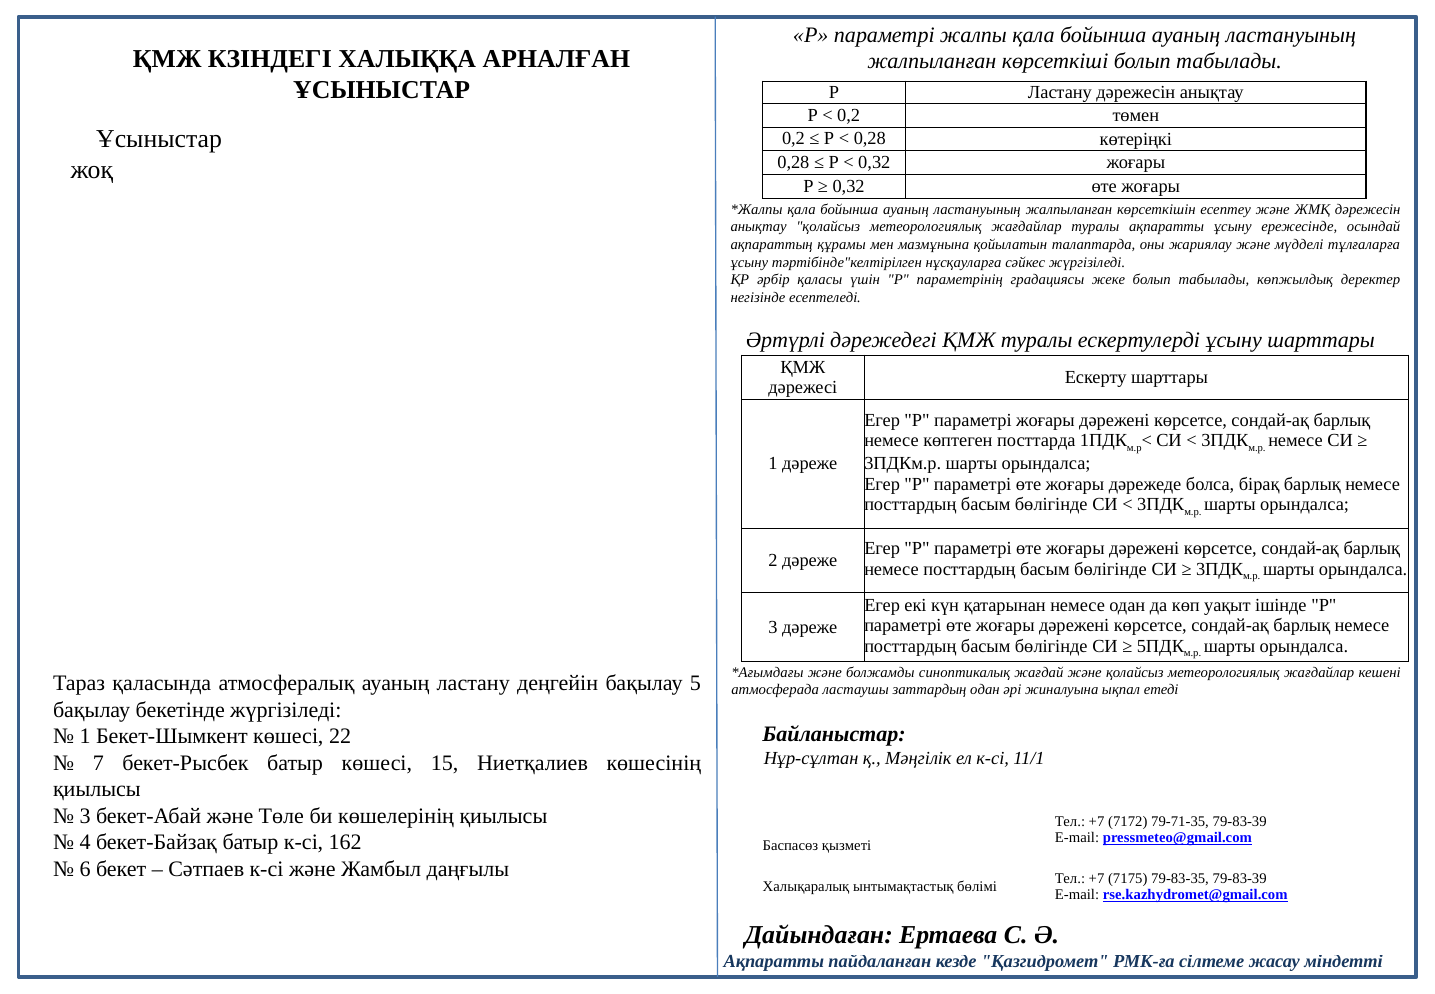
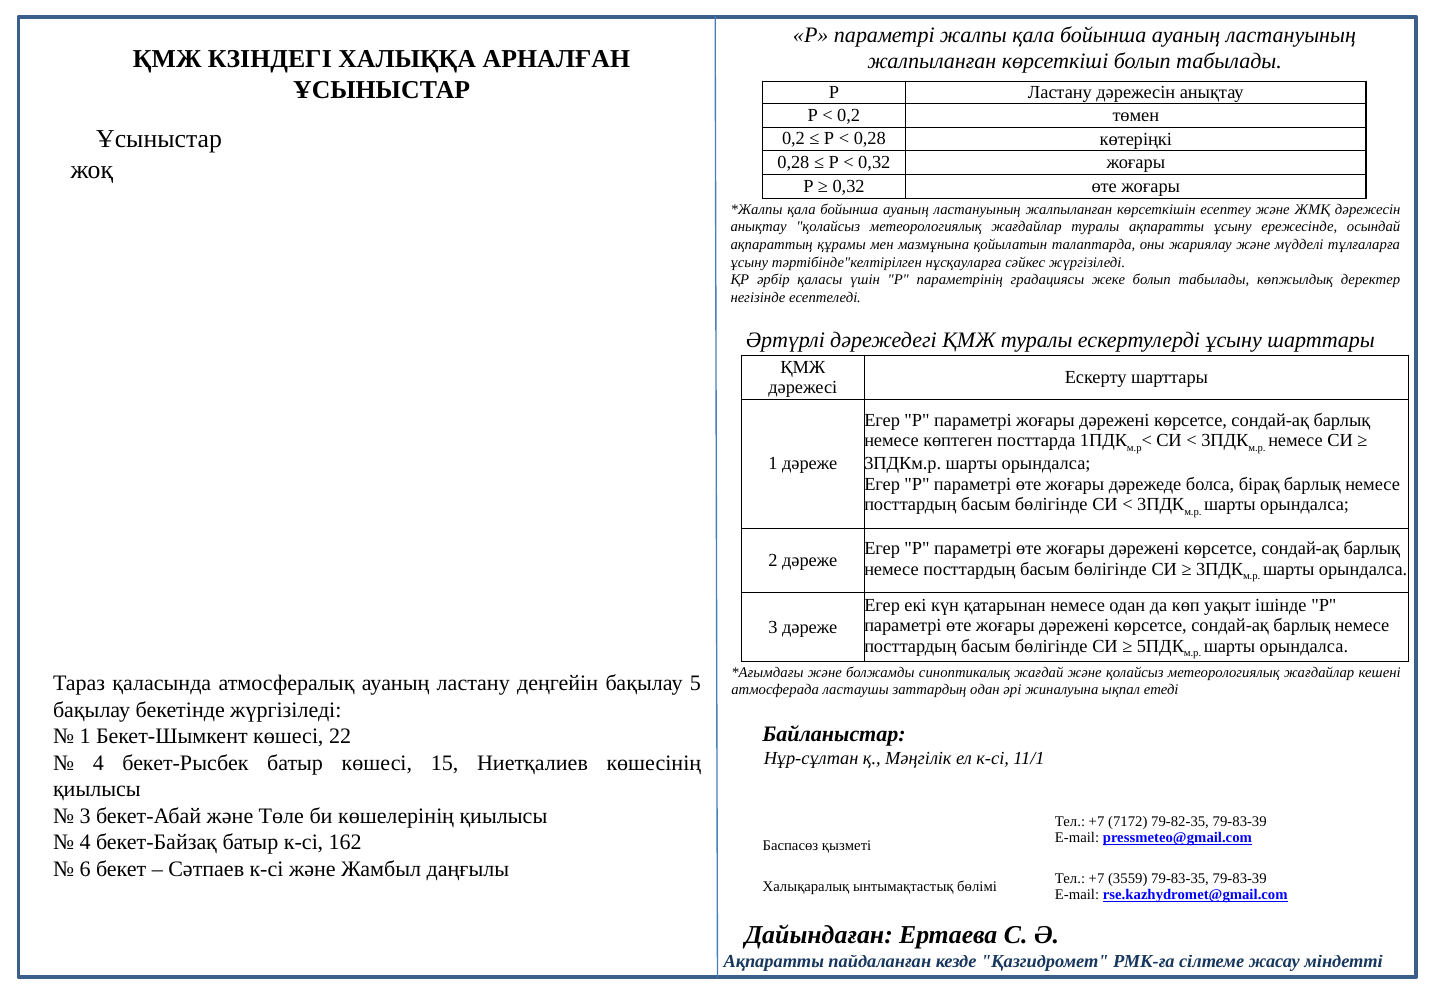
7 at (98, 763): 7 -> 4
79-71-35: 79-71-35 -> 79-82-35
7175: 7175 -> 3559
